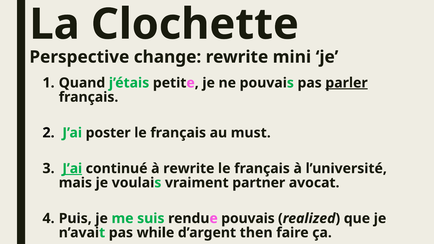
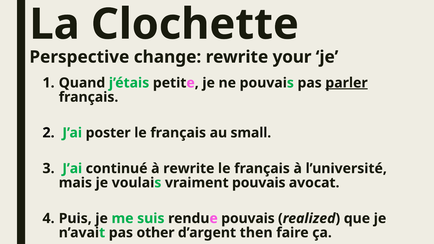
mini: mini -> your
must: must -> small
J’ai at (72, 169) underline: present -> none
vraiment partner: partner -> pouvais
while: while -> other
